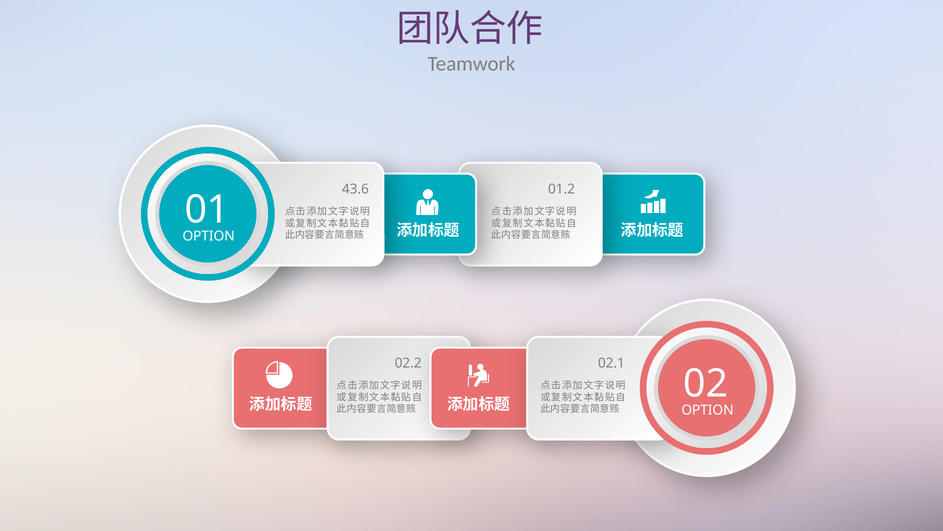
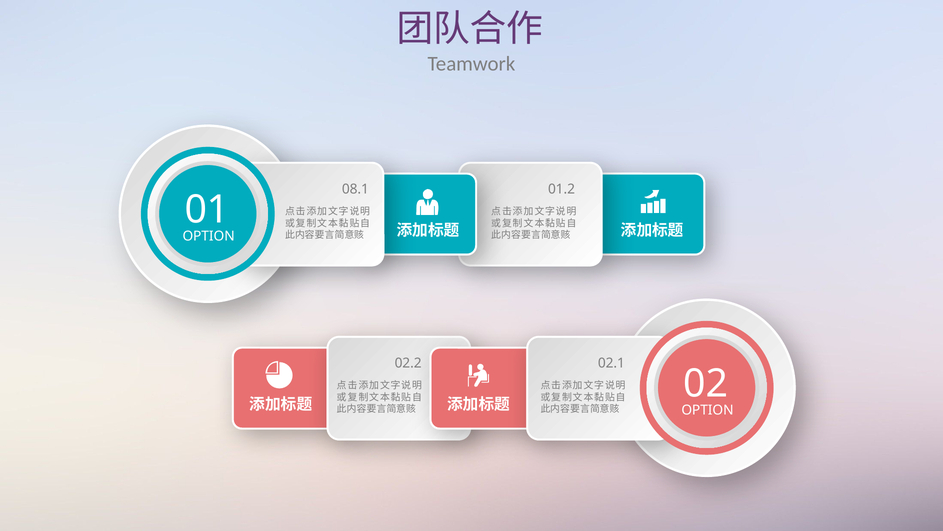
43.6: 43.6 -> 08.1
